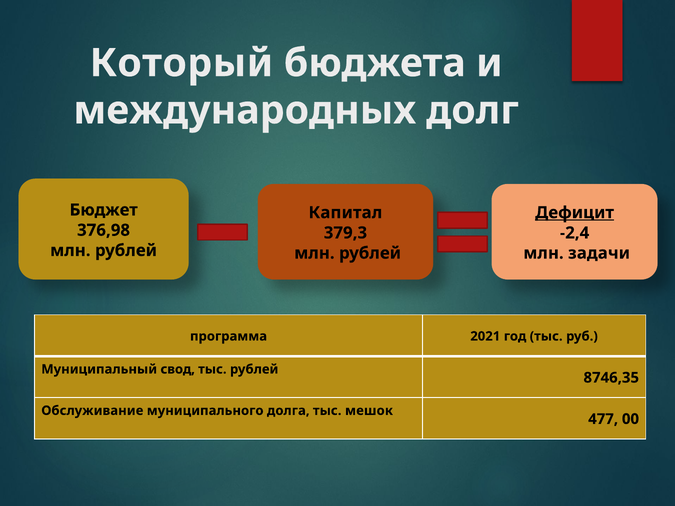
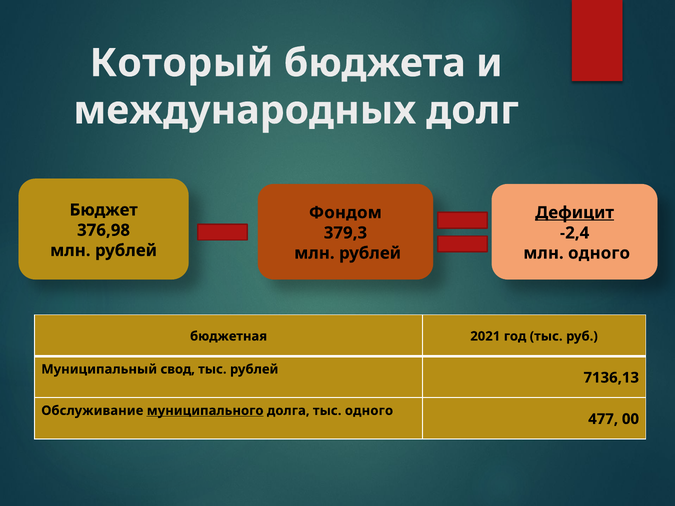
Капитал: Капитал -> Фондом
млн задачи: задачи -> одного
программа: программа -> бюджетная
8746,35: 8746,35 -> 7136,13
муниципального underline: none -> present
тыс мешок: мешок -> одного
